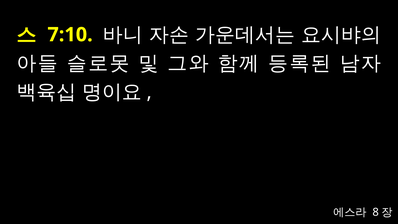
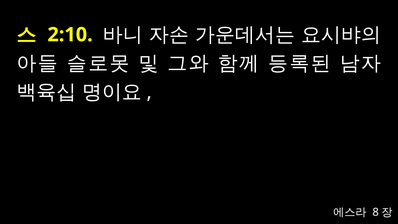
7:10: 7:10 -> 2:10
